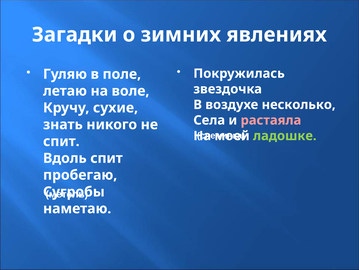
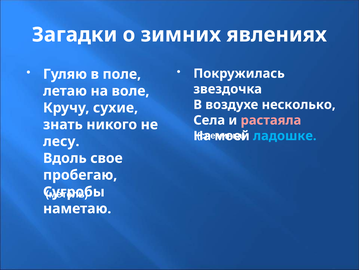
ладошке colour: light green -> light blue
спит at (61, 141): спит -> лесу
Вдоль спит: спит -> свое
